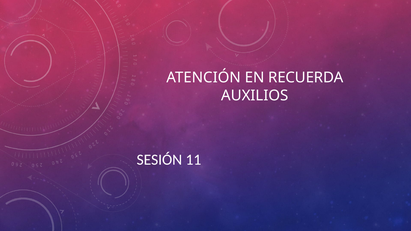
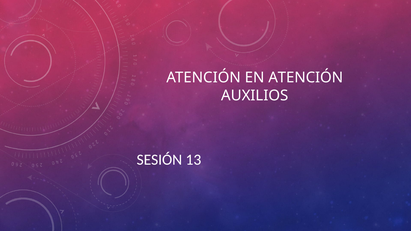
EN RECUERDA: RECUERDA -> ATENCIÓN
11: 11 -> 13
